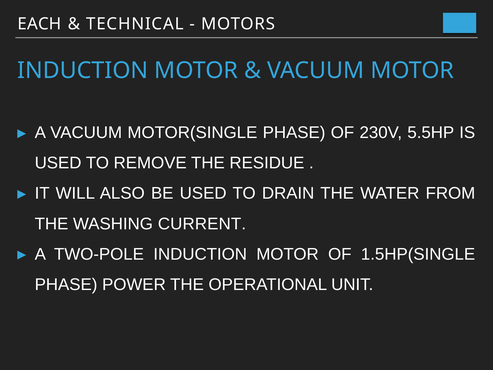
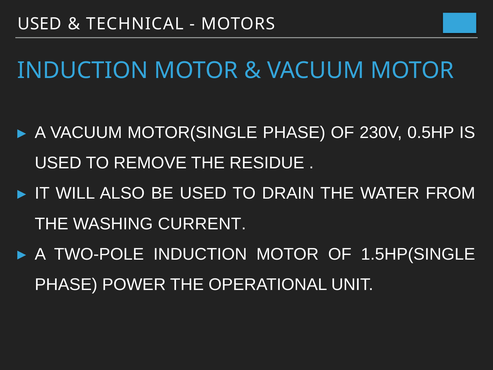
EACH at (39, 24): EACH -> USED
5.5HP: 5.5HP -> 0.5HP
